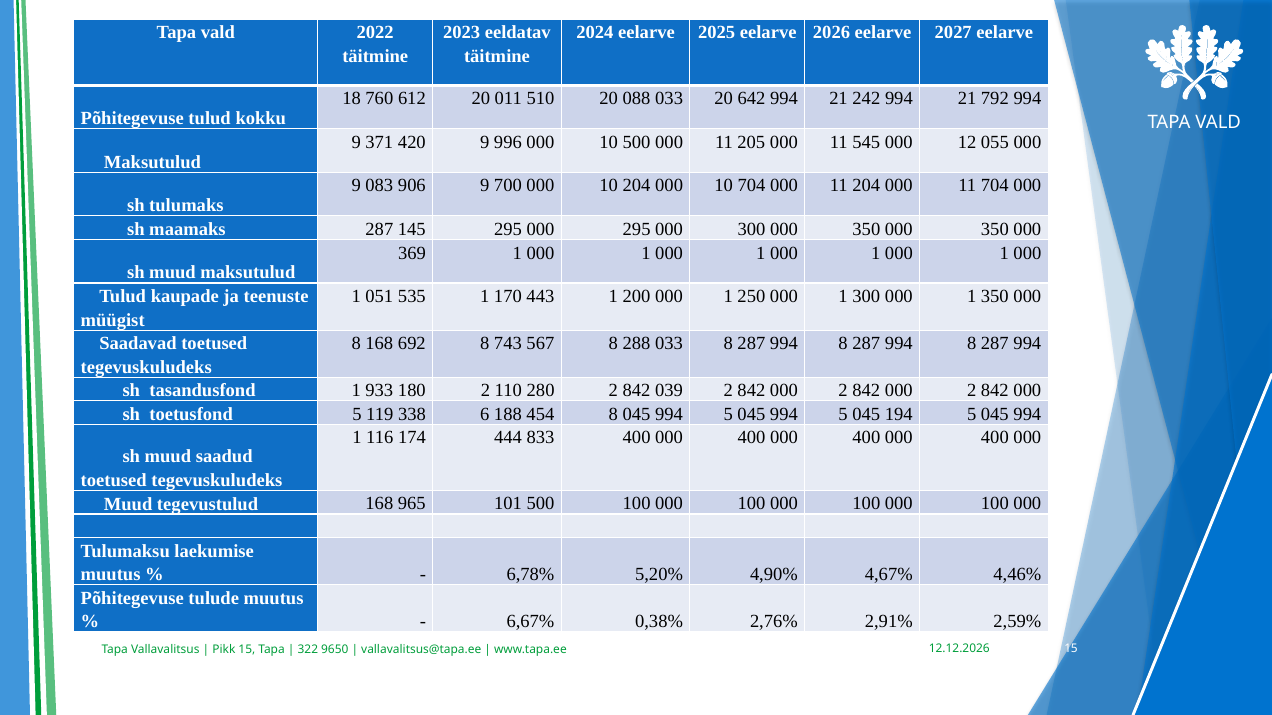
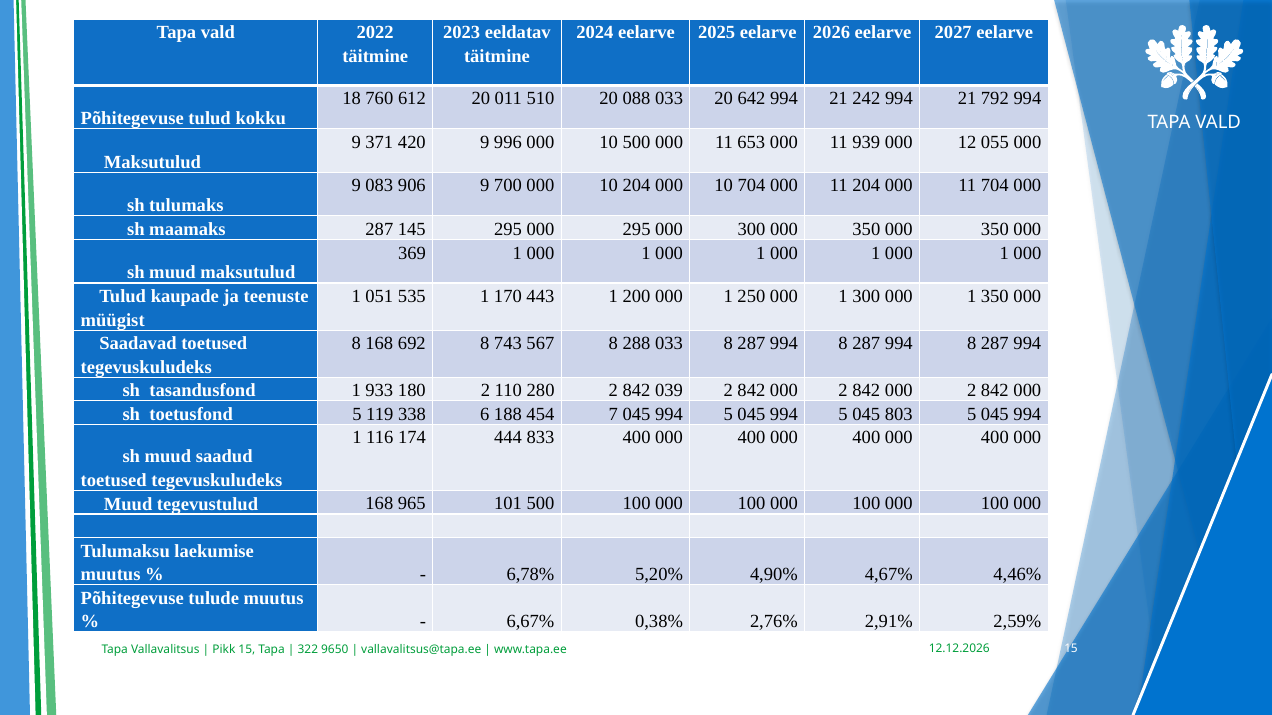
205: 205 -> 653
545: 545 -> 939
454 8: 8 -> 7
194: 194 -> 803
